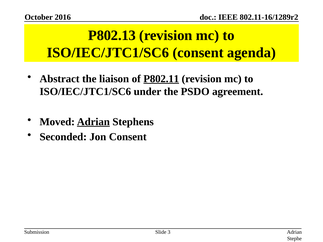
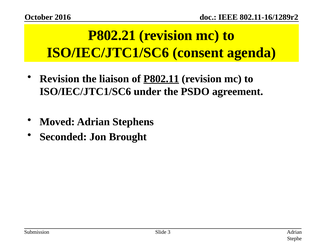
P802.13: P802.13 -> P802.21
Abstract at (60, 79): Abstract -> Revision
Adrian at (93, 122) underline: present -> none
Jon Consent: Consent -> Brought
